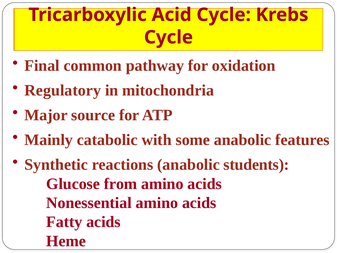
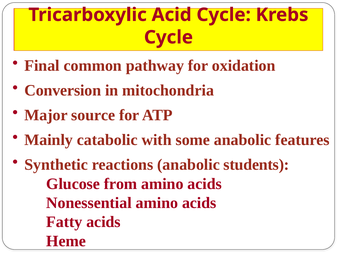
Regulatory: Regulatory -> Conversion
